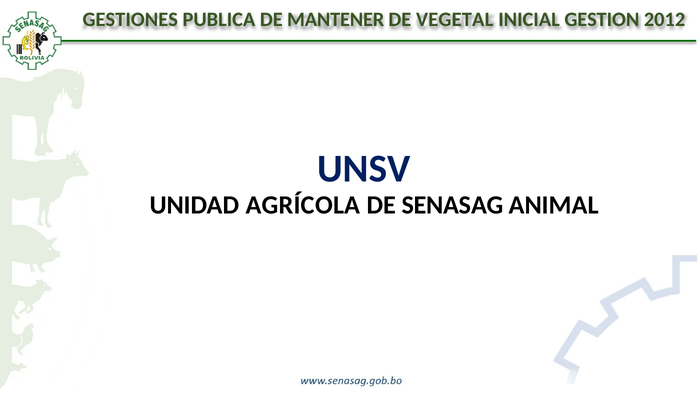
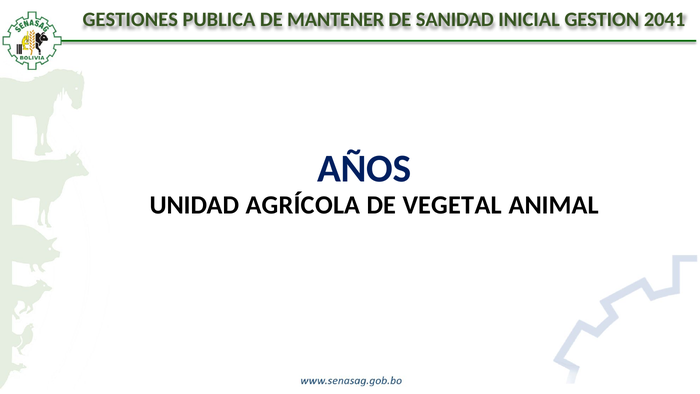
VEGETAL: VEGETAL -> SANIDAD
2012: 2012 -> 2041
UNSV: UNSV -> AÑOS
SENASAG: SENASAG -> VEGETAL
